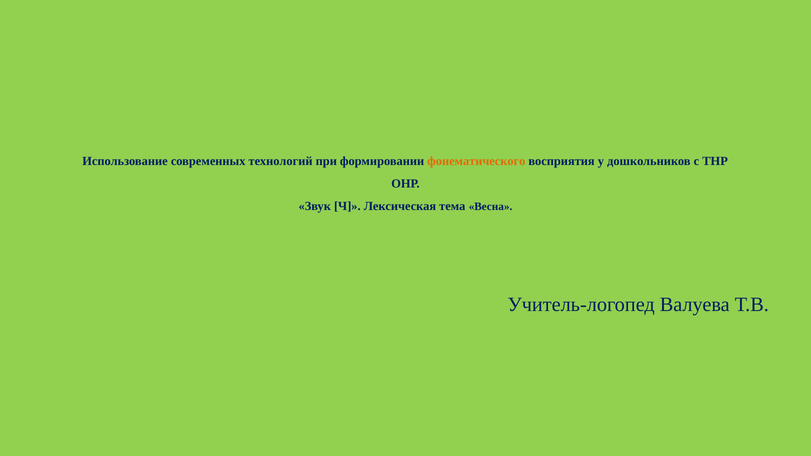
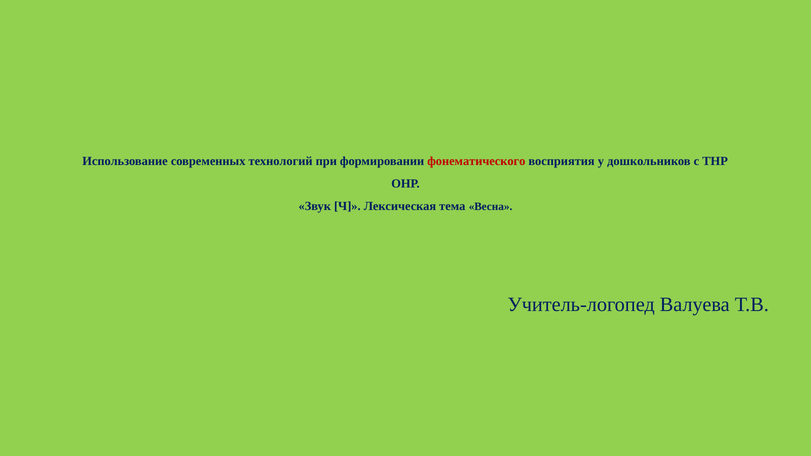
фонематического colour: orange -> red
